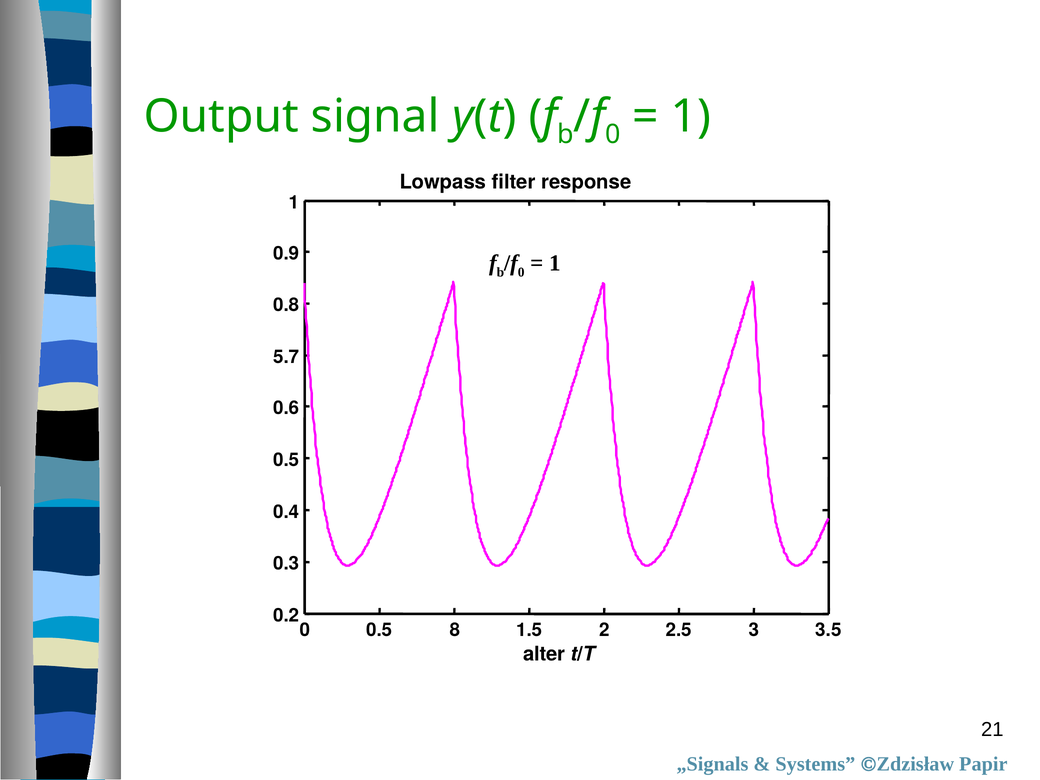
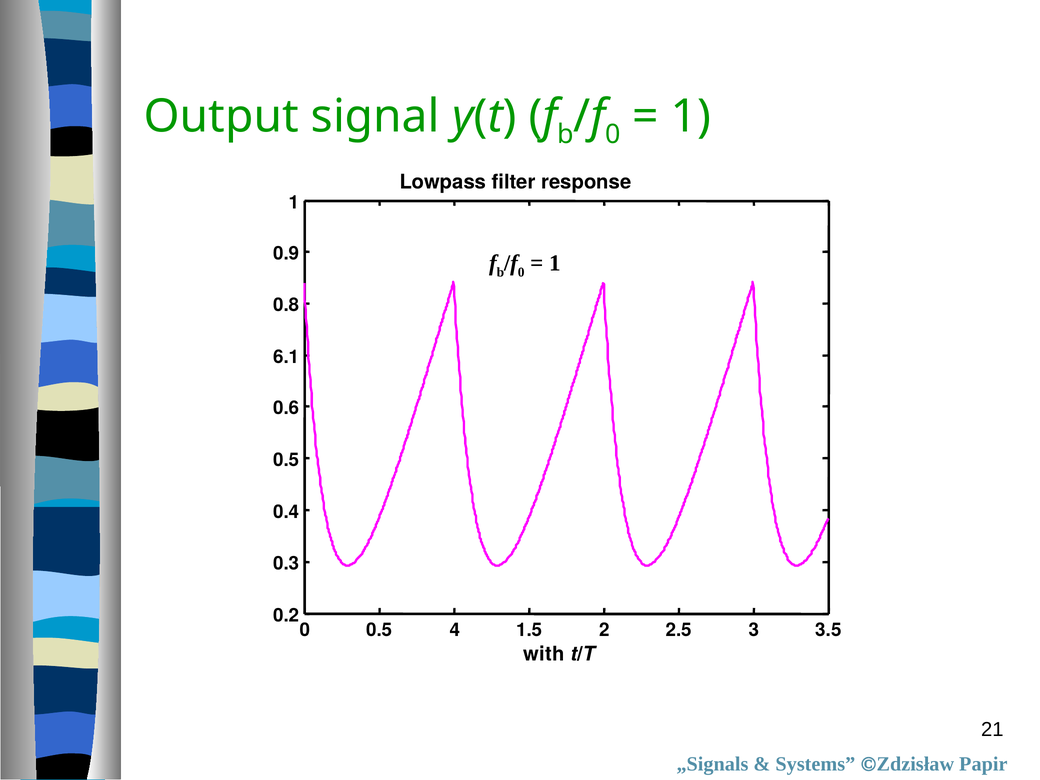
5.7: 5.7 -> 6.1
8: 8 -> 4
alter: alter -> with
